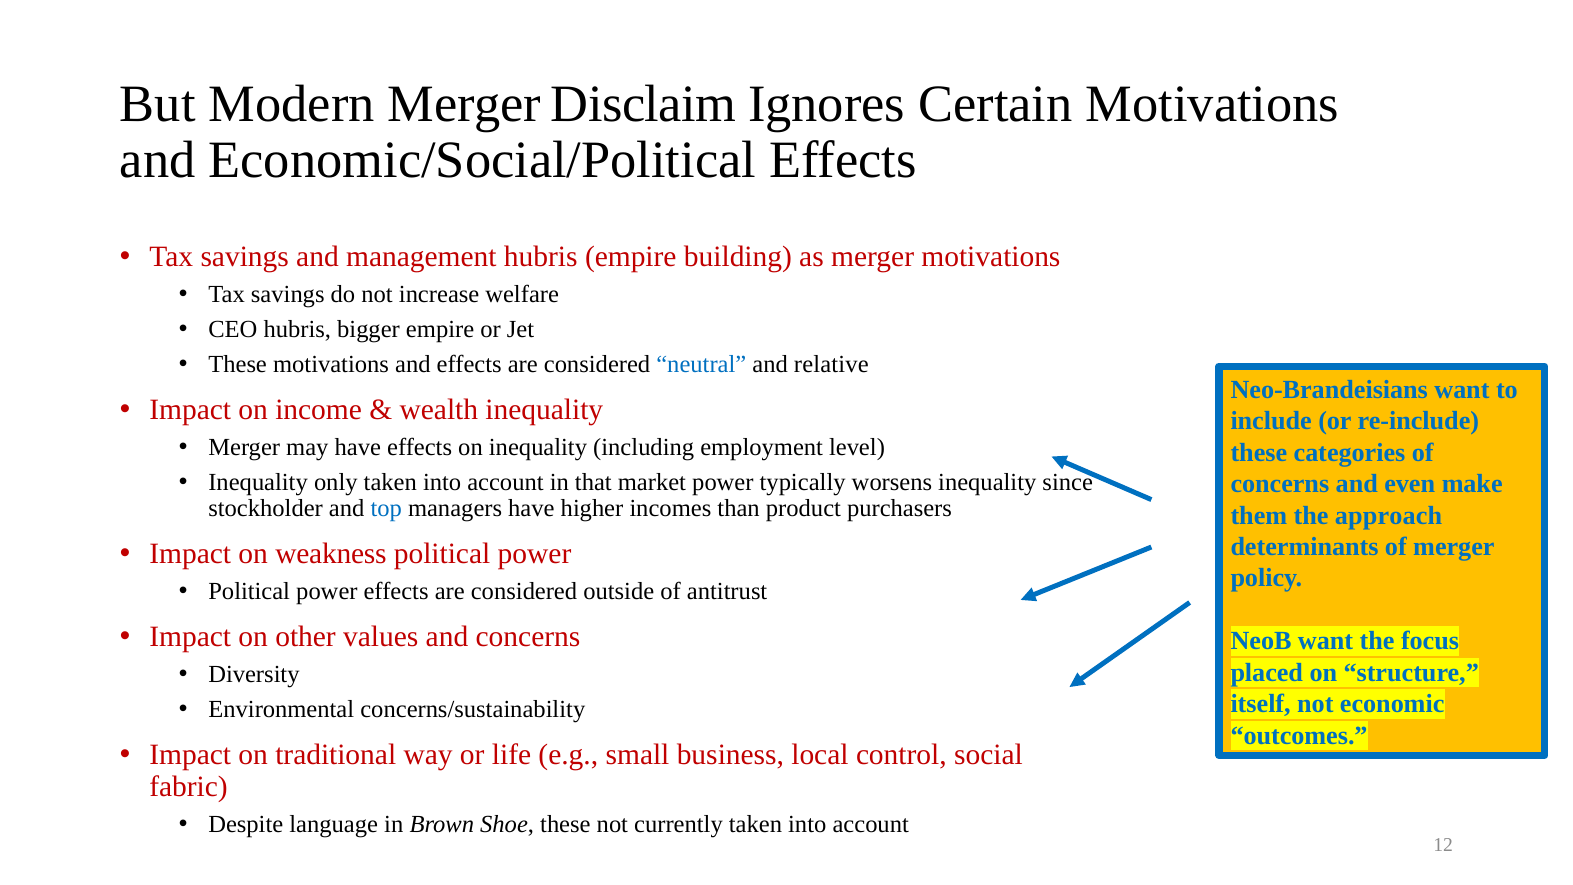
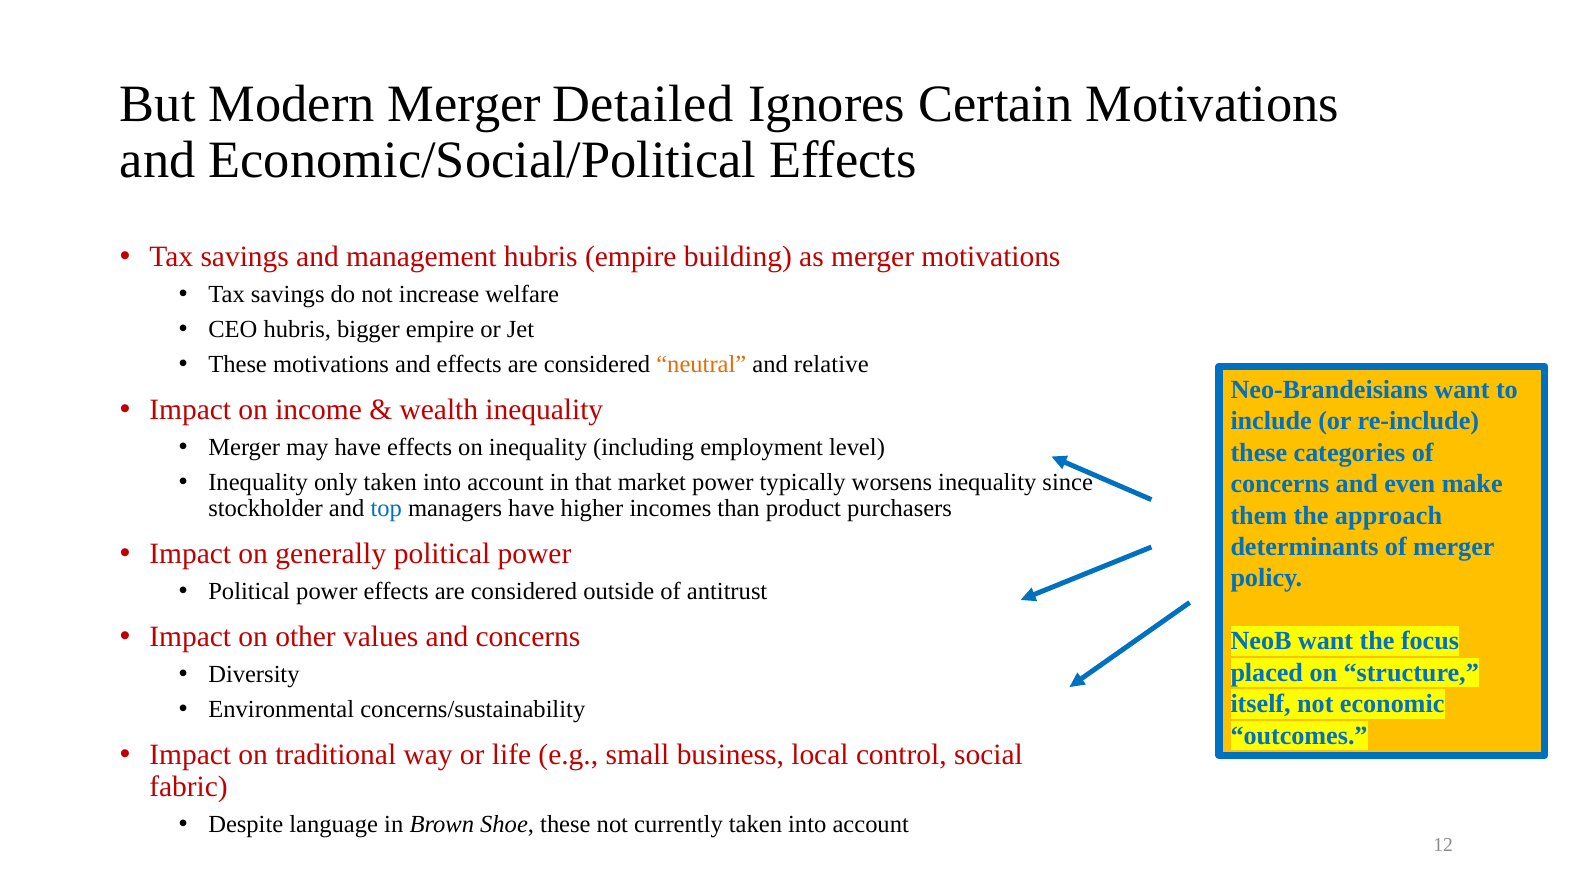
Disclaim: Disclaim -> Detailed
neutral colour: blue -> orange
weakness: weakness -> generally
